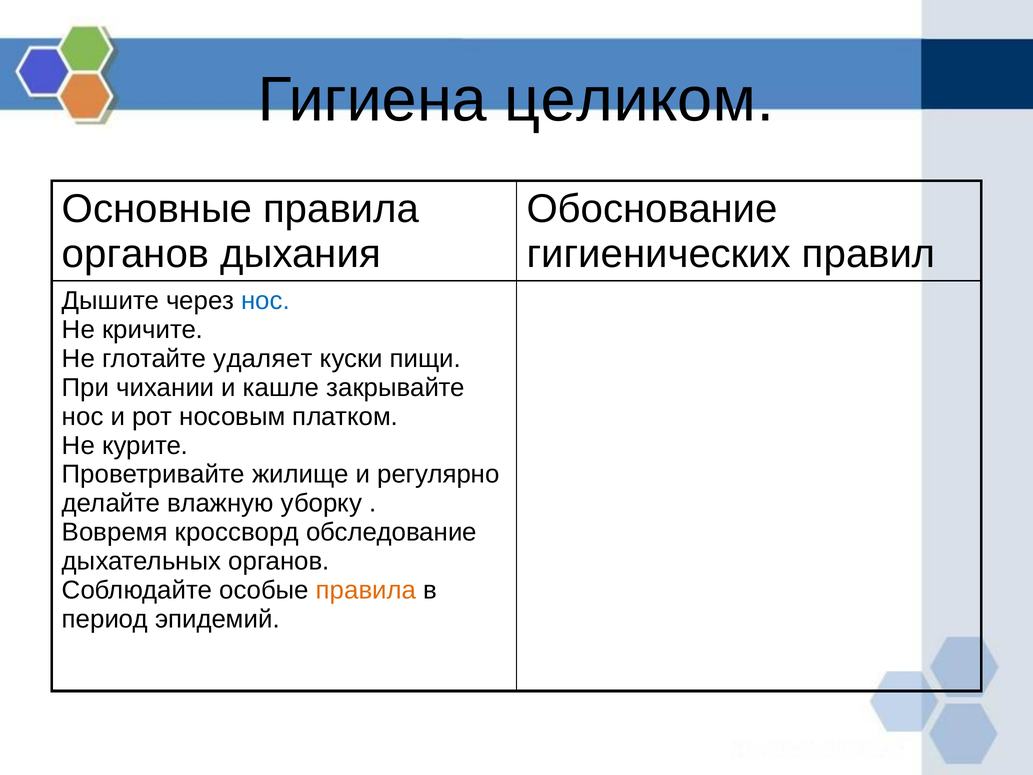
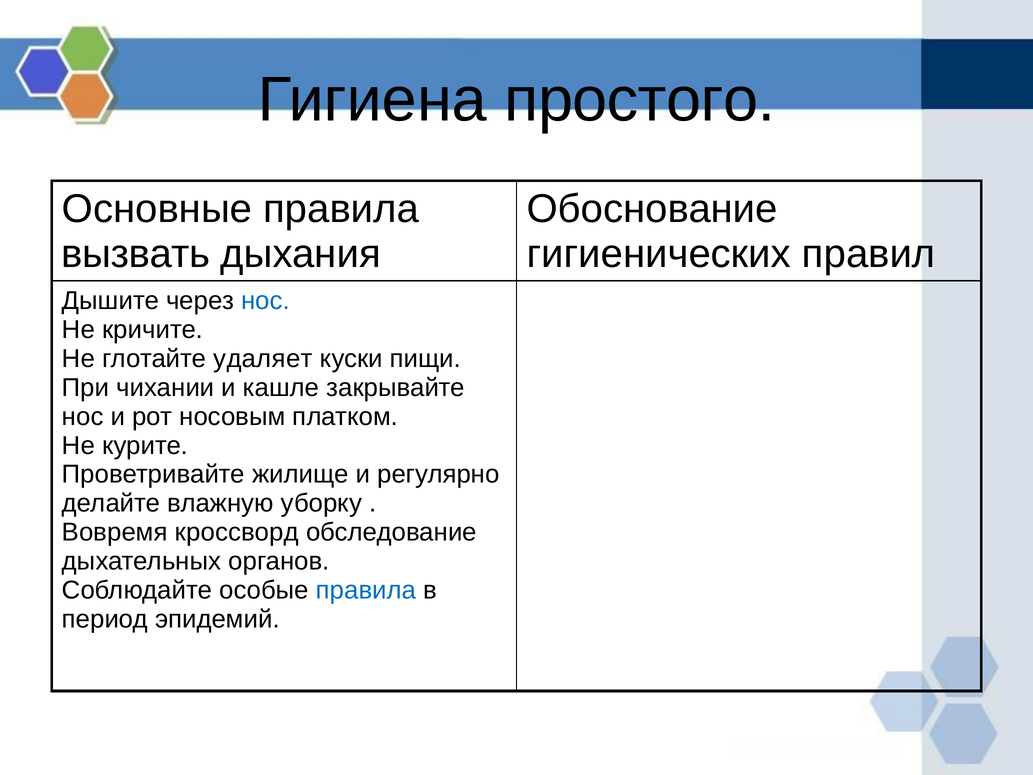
целиком: целиком -> простого
органов at (136, 254): органов -> вызвать
правила at (366, 590) colour: orange -> blue
